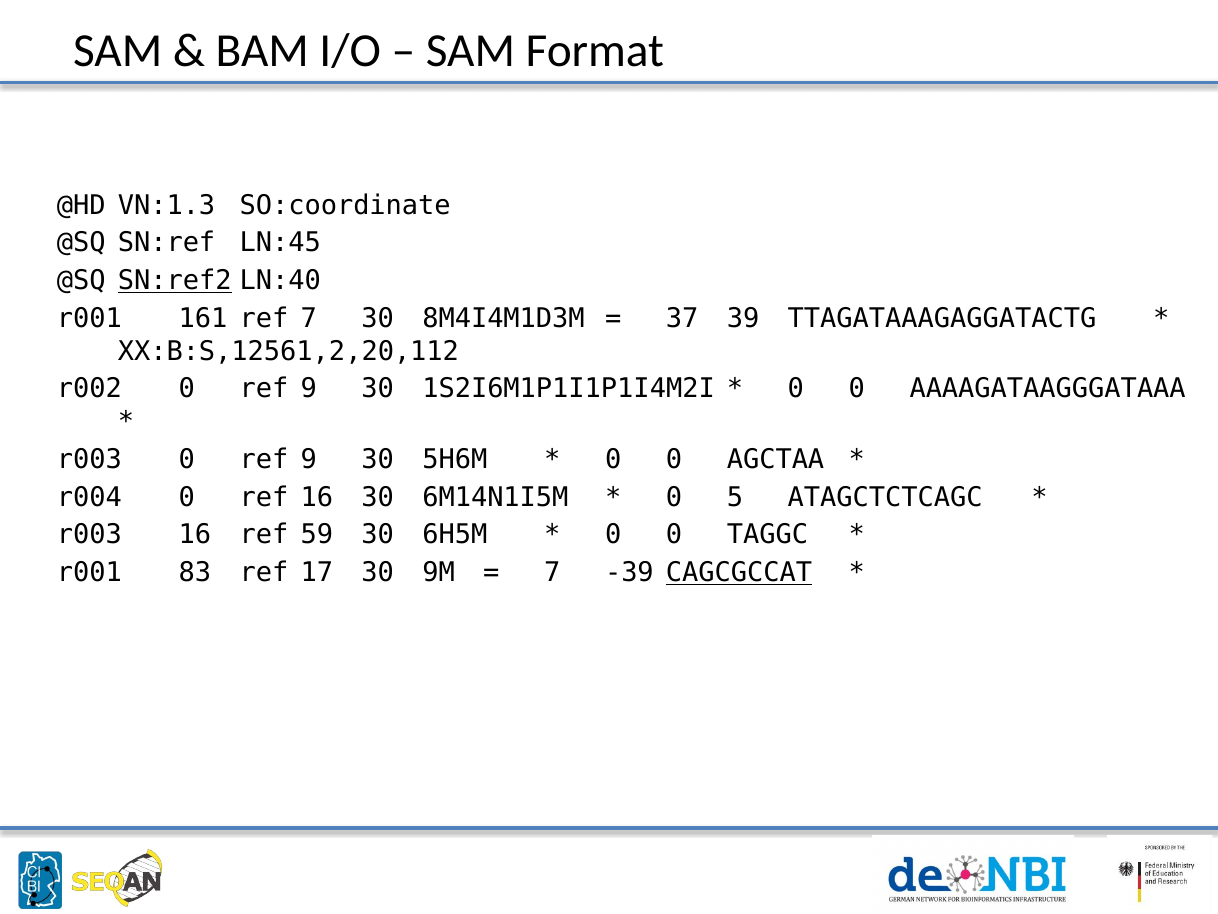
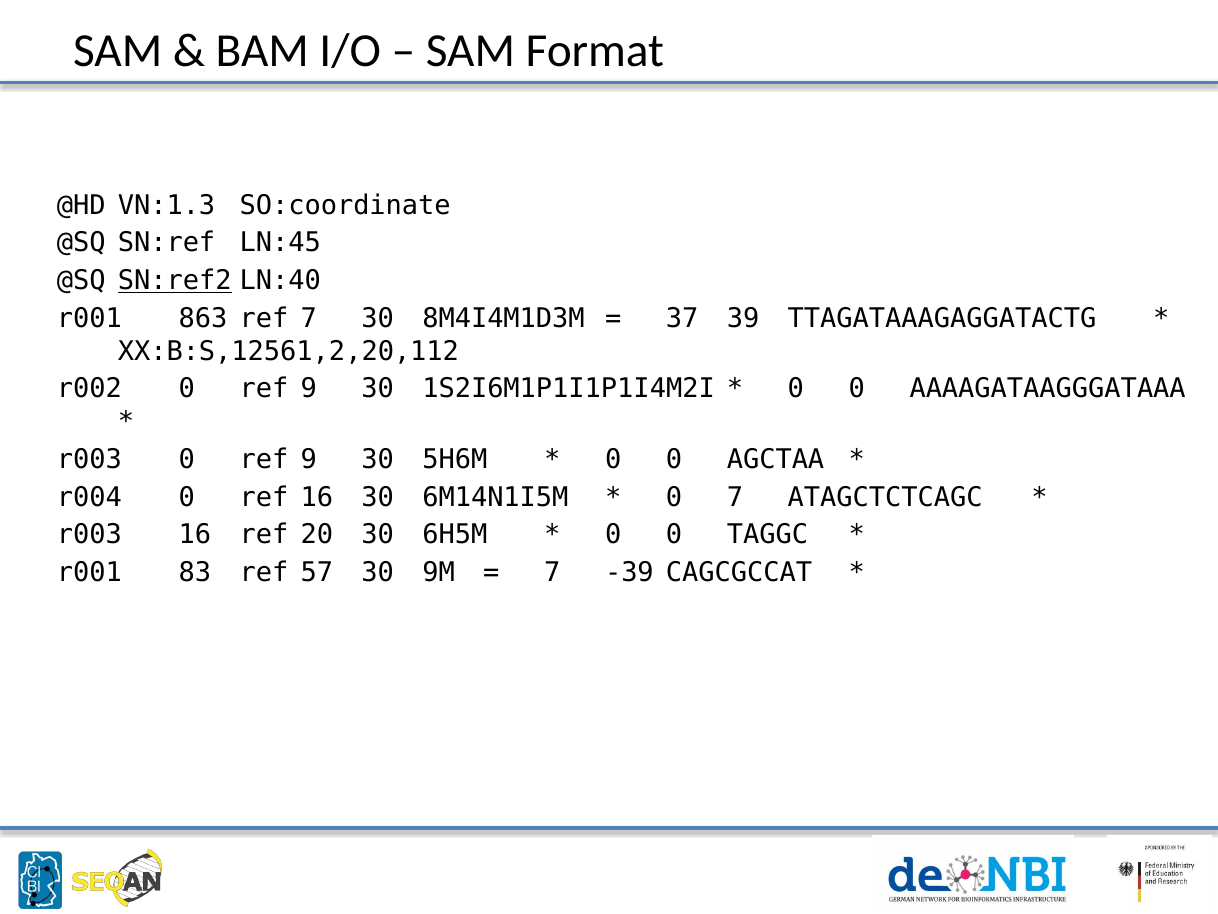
161: 161 -> 863
0 5: 5 -> 7
59: 59 -> 20
17: 17 -> 57
CAGCGCCAT underline: present -> none
